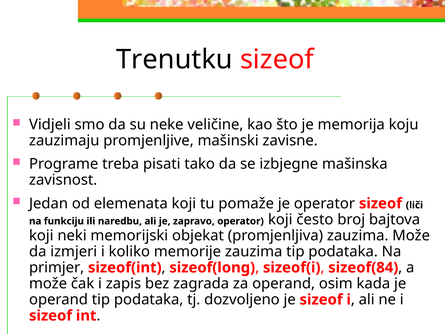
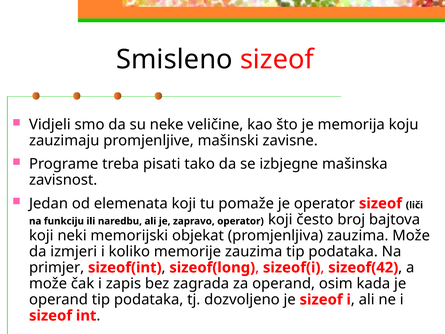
Trenutku: Trenutku -> Smisleno
sizeof(84: sizeof(84 -> sizeof(42
